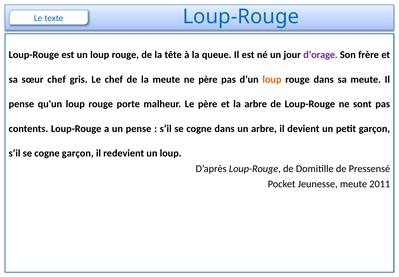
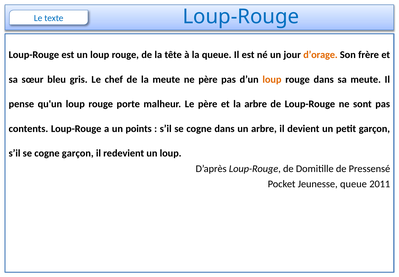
d’orage colour: purple -> orange
sœur chef: chef -> bleu
un pense: pense -> points
Jeunesse meute: meute -> queue
